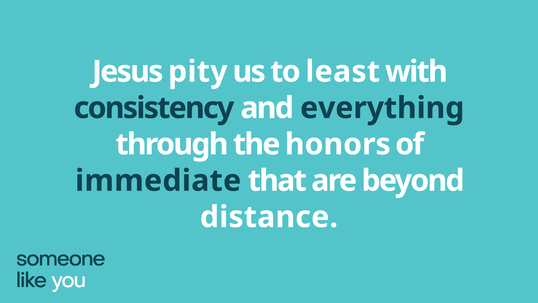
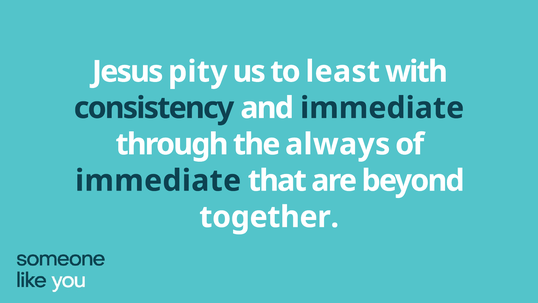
and everything: everything -> immediate
honors: honors -> always
distance: distance -> together
